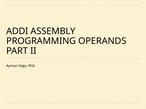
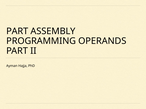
ADDI at (17, 31): ADDI -> PART
